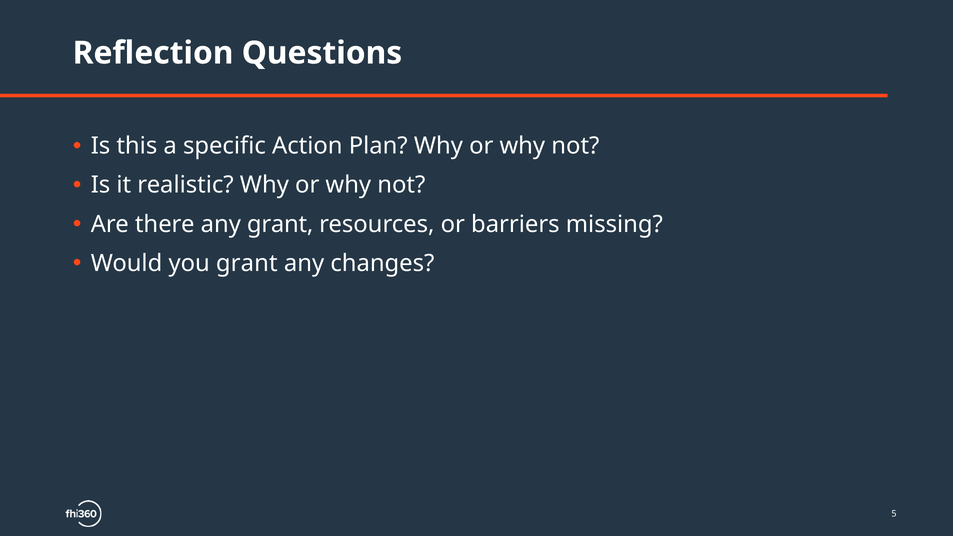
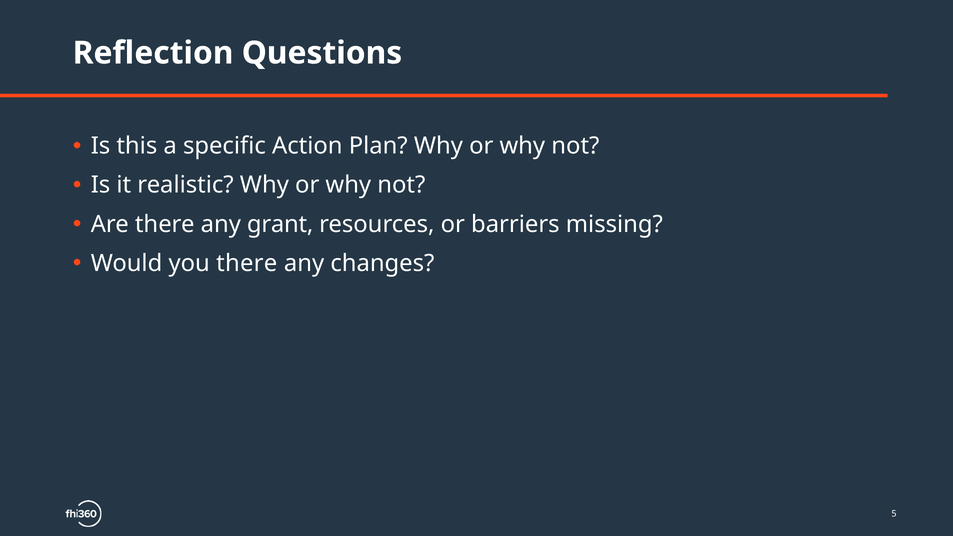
you grant: grant -> there
